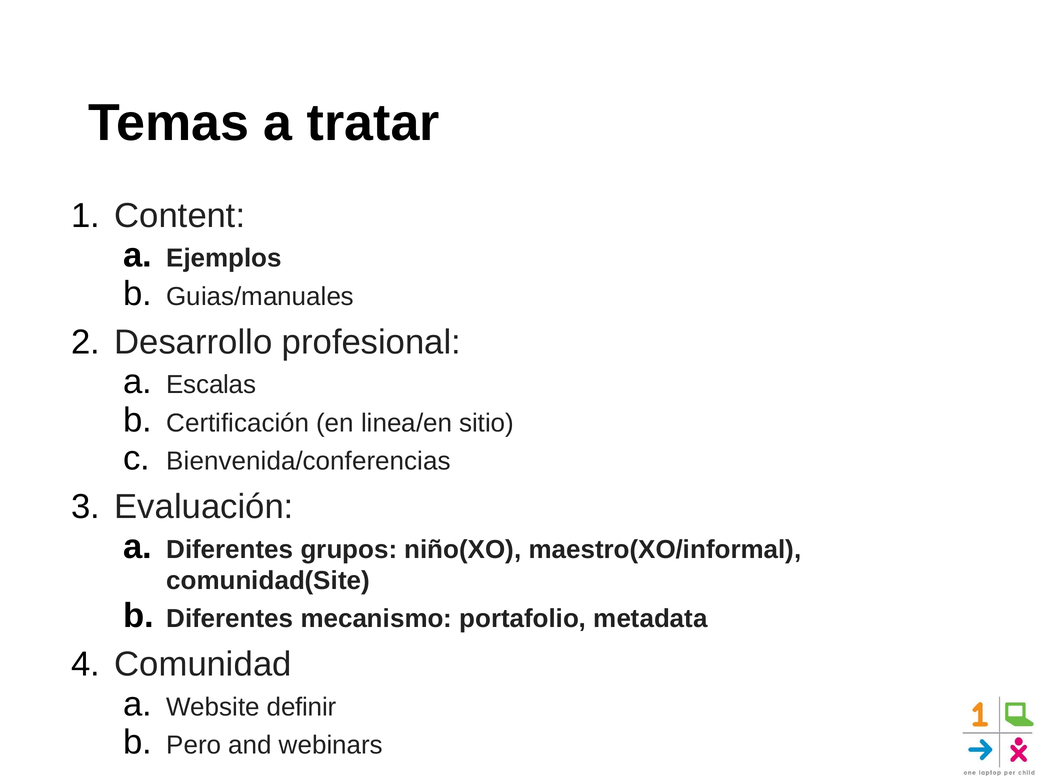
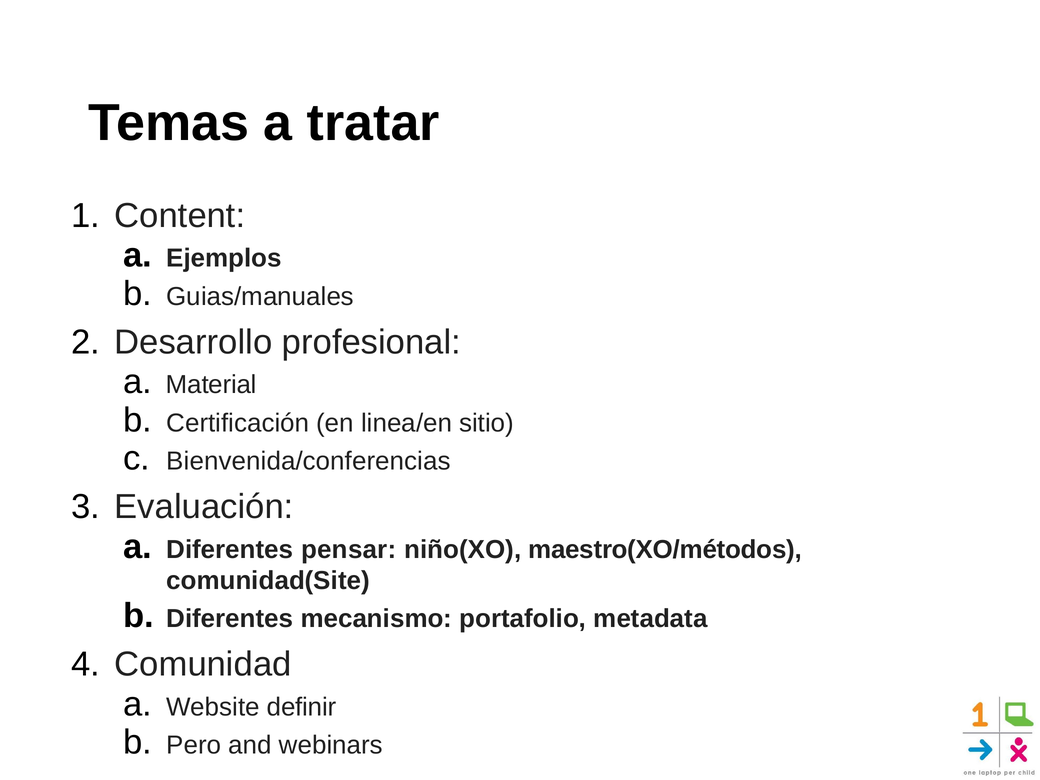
Escalas: Escalas -> Material
grupos: grupos -> pensar
maestro(XO/informal: maestro(XO/informal -> maestro(XO/métodos
